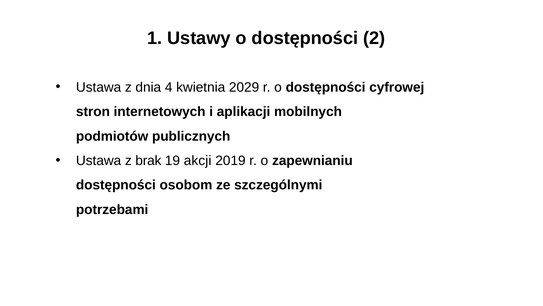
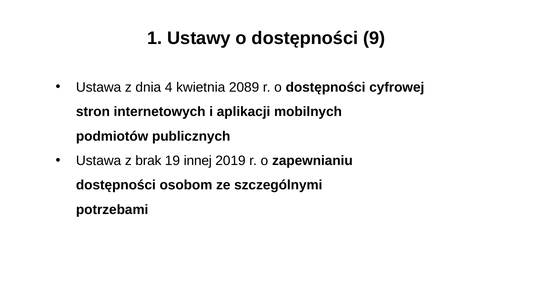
2: 2 -> 9
2029: 2029 -> 2089
akcji: akcji -> innej
